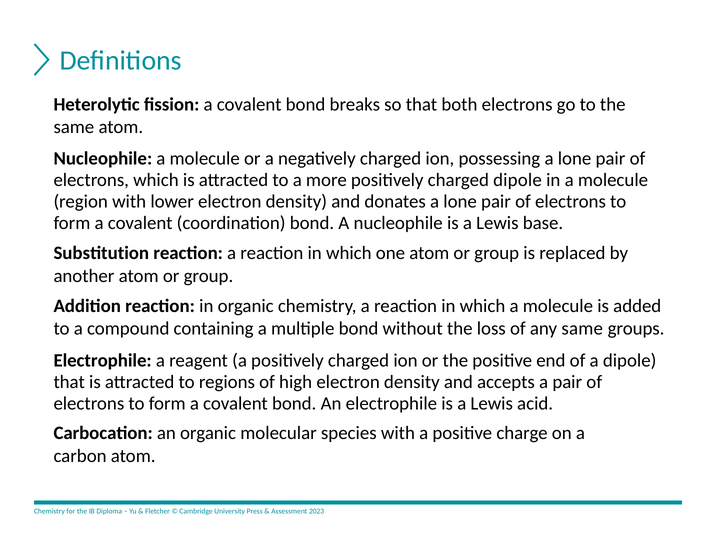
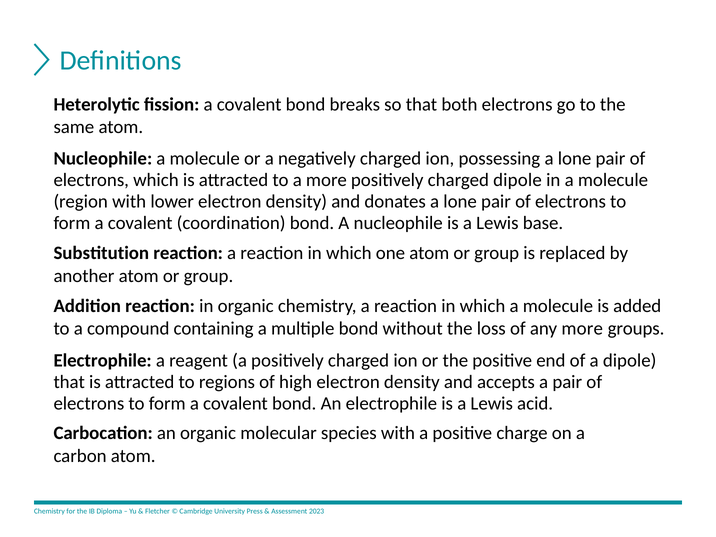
any same: same -> more
